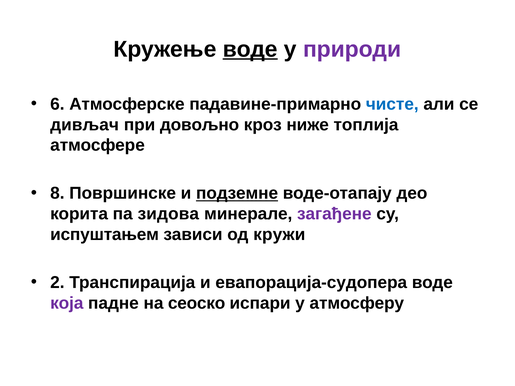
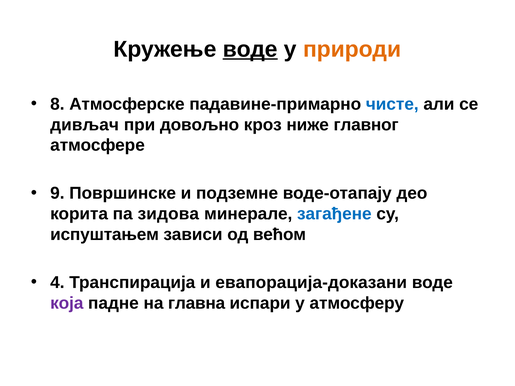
природи colour: purple -> orange
6: 6 -> 8
топлија: топлија -> главног
8: 8 -> 9
подземне underline: present -> none
загађене colour: purple -> blue
кружи: кружи -> већом
2: 2 -> 4
евапорација-судопера: евапорација-судопера -> евапорација-доказани
сeоско: сeоско -> главна
